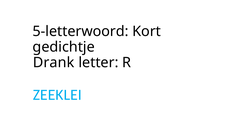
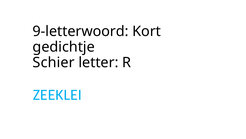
5-letterwoord: 5-letterwoord -> 9-letterwoord
Drank: Drank -> Schier
